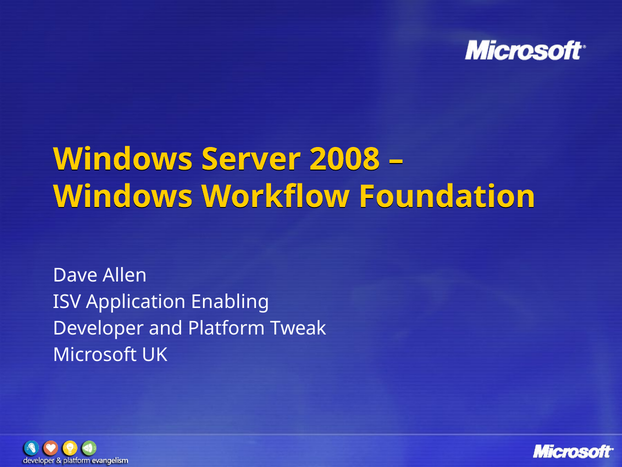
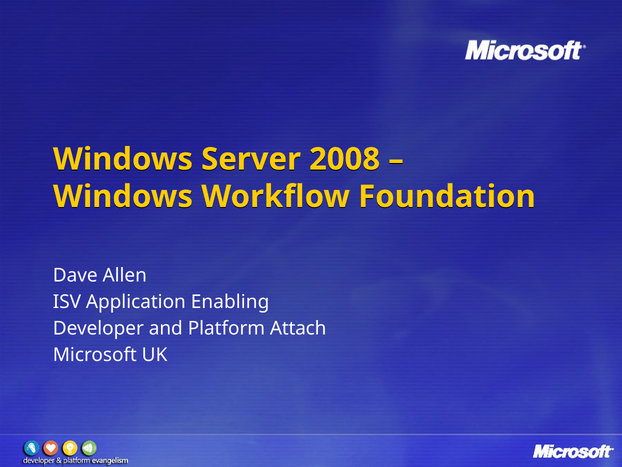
Tweak: Tweak -> Attach
